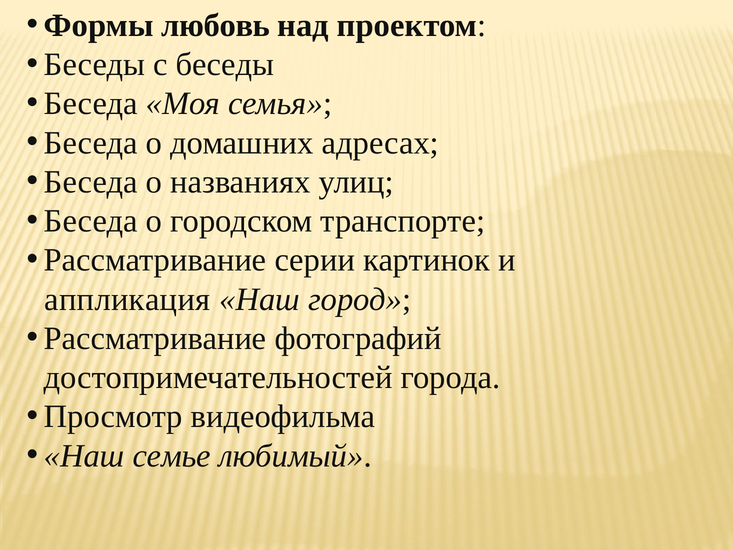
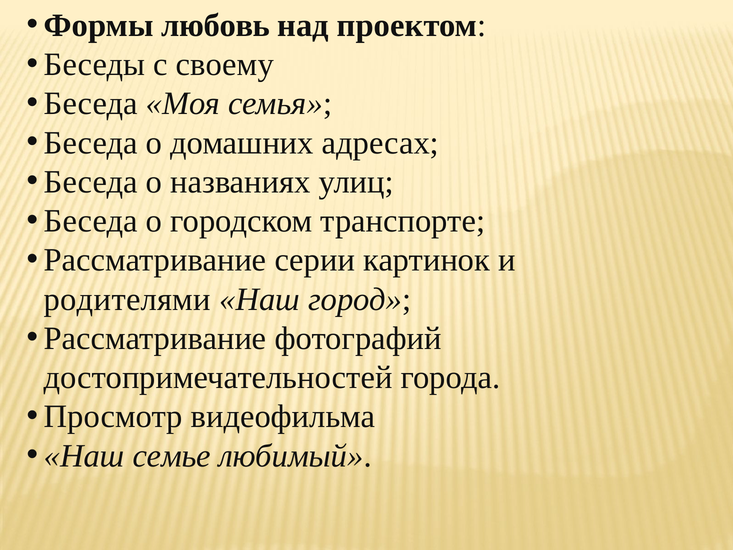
с беседы: беседы -> своему
аппликация: аппликация -> родителями
